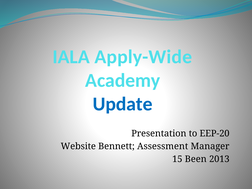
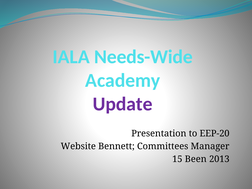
Apply-Wide: Apply-Wide -> Needs-Wide
Update colour: blue -> purple
Assessment: Assessment -> Committees
